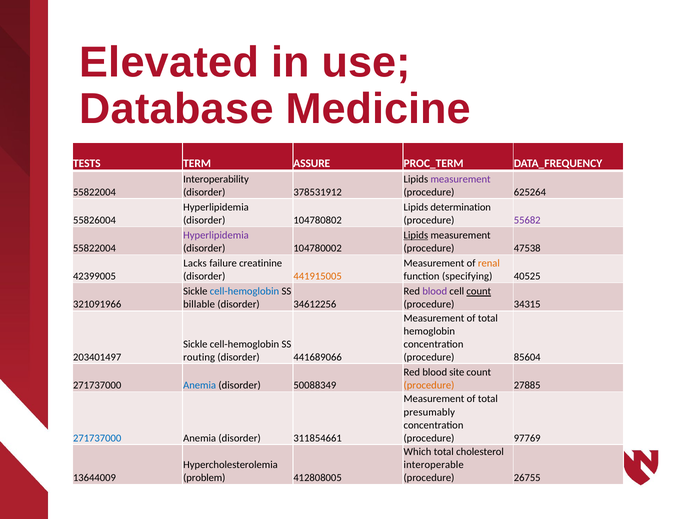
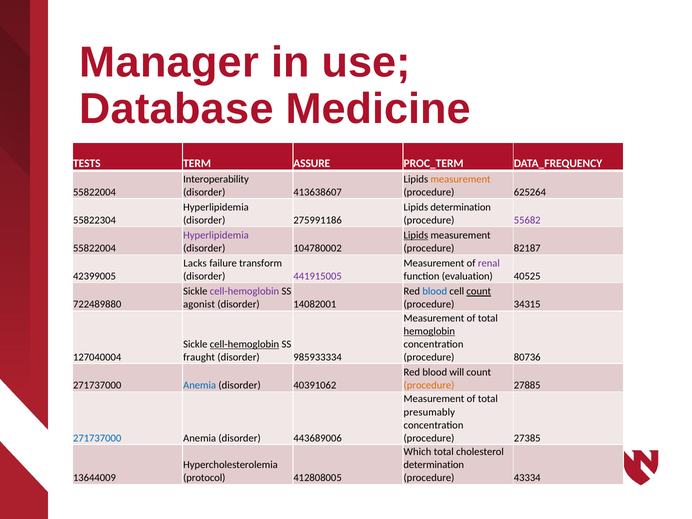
Elevated: Elevated -> Manager
measurement at (461, 179) colour: purple -> orange
378531912: 378531912 -> 413638607
55826004: 55826004 -> 55822304
104780802: 104780802 -> 275991186
47538: 47538 -> 82187
creatinine: creatinine -> transform
renal colour: orange -> purple
441915005 colour: orange -> purple
specifying: specifying -> evaluation
cell-hemoglobin at (244, 291) colour: blue -> purple
blood at (435, 291) colour: purple -> blue
321091966: 321091966 -> 722489880
billable: billable -> agonist
34612256: 34612256 -> 14082001
hemoglobin underline: none -> present
cell-hemoglobin at (244, 344) underline: none -> present
203401497: 203401497 -> 127040004
routing: routing -> fraught
441689066: 441689066 -> 985933334
85604: 85604 -> 80736
site: site -> will
50088349: 50088349 -> 40391062
311854661: 311854661 -> 443689006
97769: 97769 -> 27385
interoperable at (434, 465): interoperable -> determination
problem: problem -> protocol
26755: 26755 -> 43334
